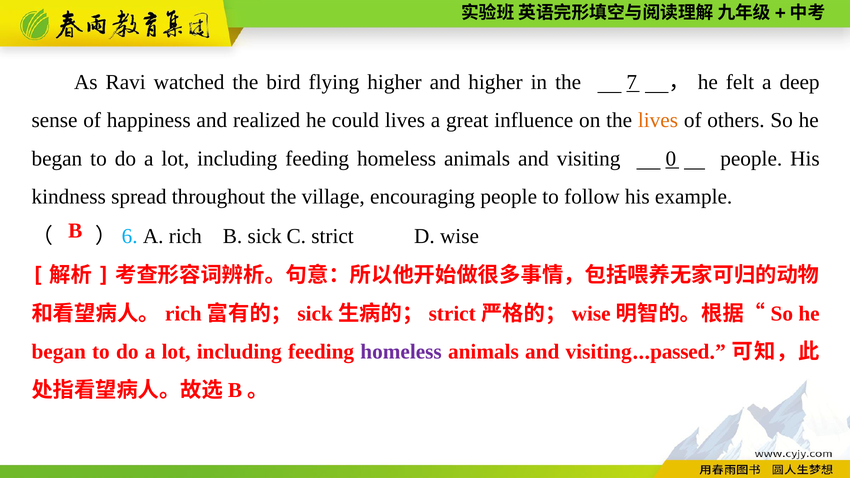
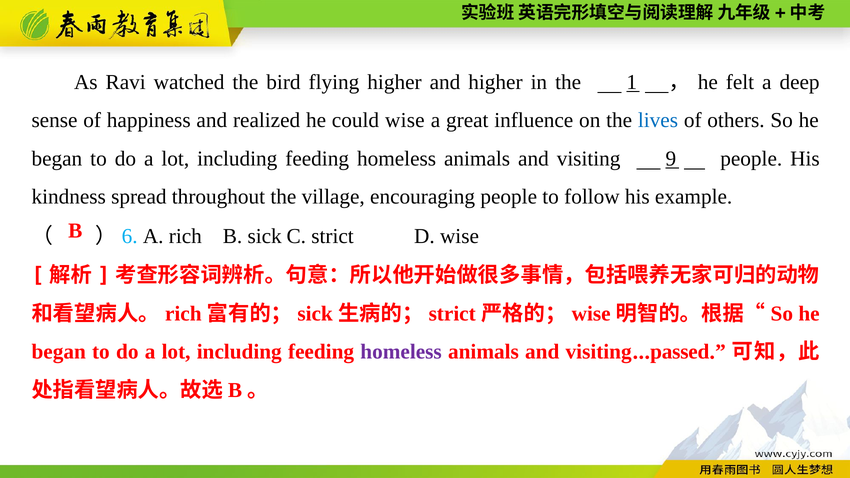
7: 7 -> 1
could lives: lives -> wise
lives at (658, 120) colour: orange -> blue
0: 0 -> 9
